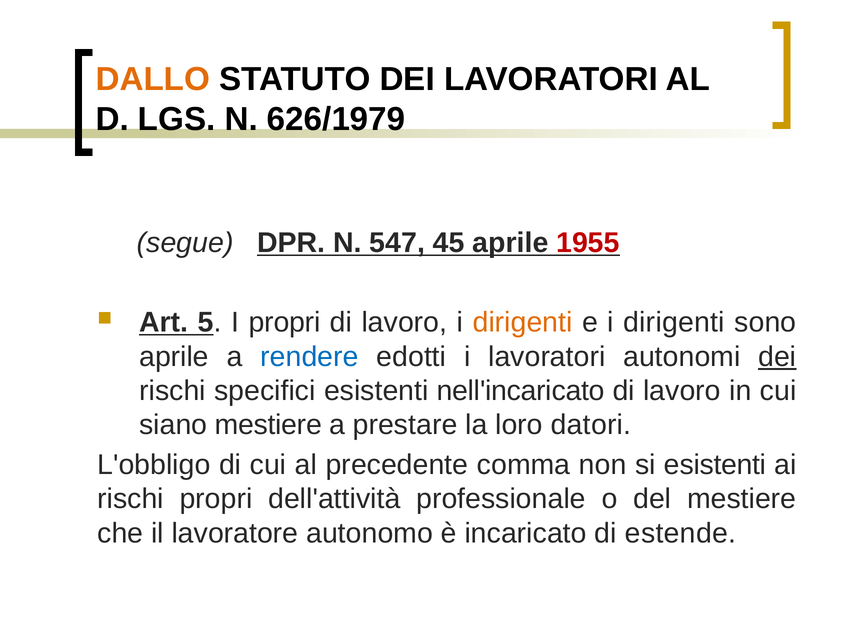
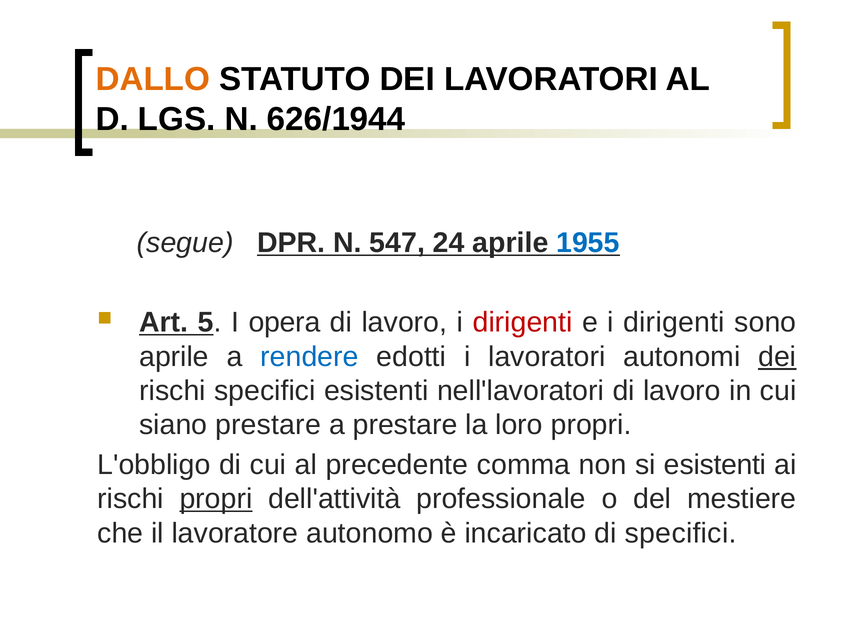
626/1979: 626/1979 -> 626/1944
45: 45 -> 24
1955 colour: red -> blue
I propri: propri -> opera
dirigenti at (523, 323) colour: orange -> red
nell'incaricato: nell'incaricato -> nell'lavoratori
siano mestiere: mestiere -> prestare
loro datori: datori -> propri
propri at (216, 499) underline: none -> present
di estende: estende -> specifici
